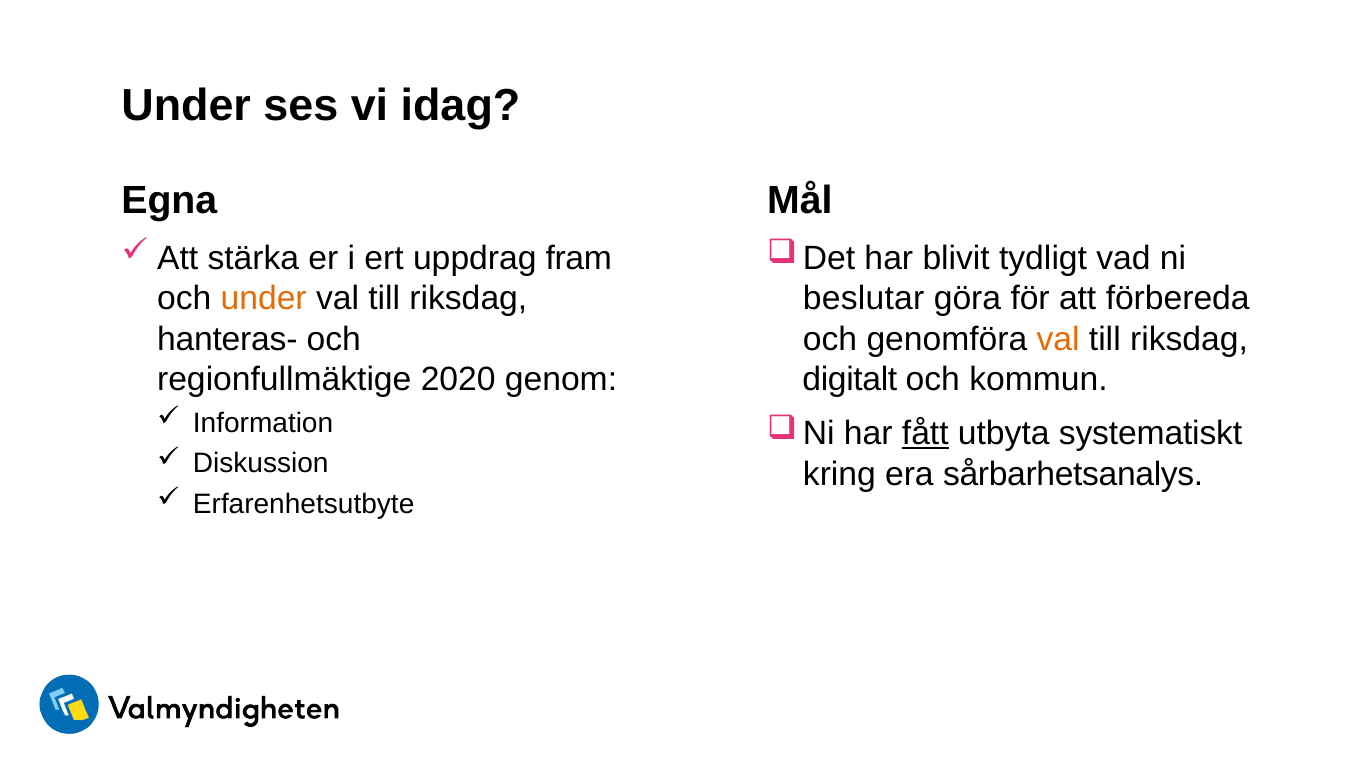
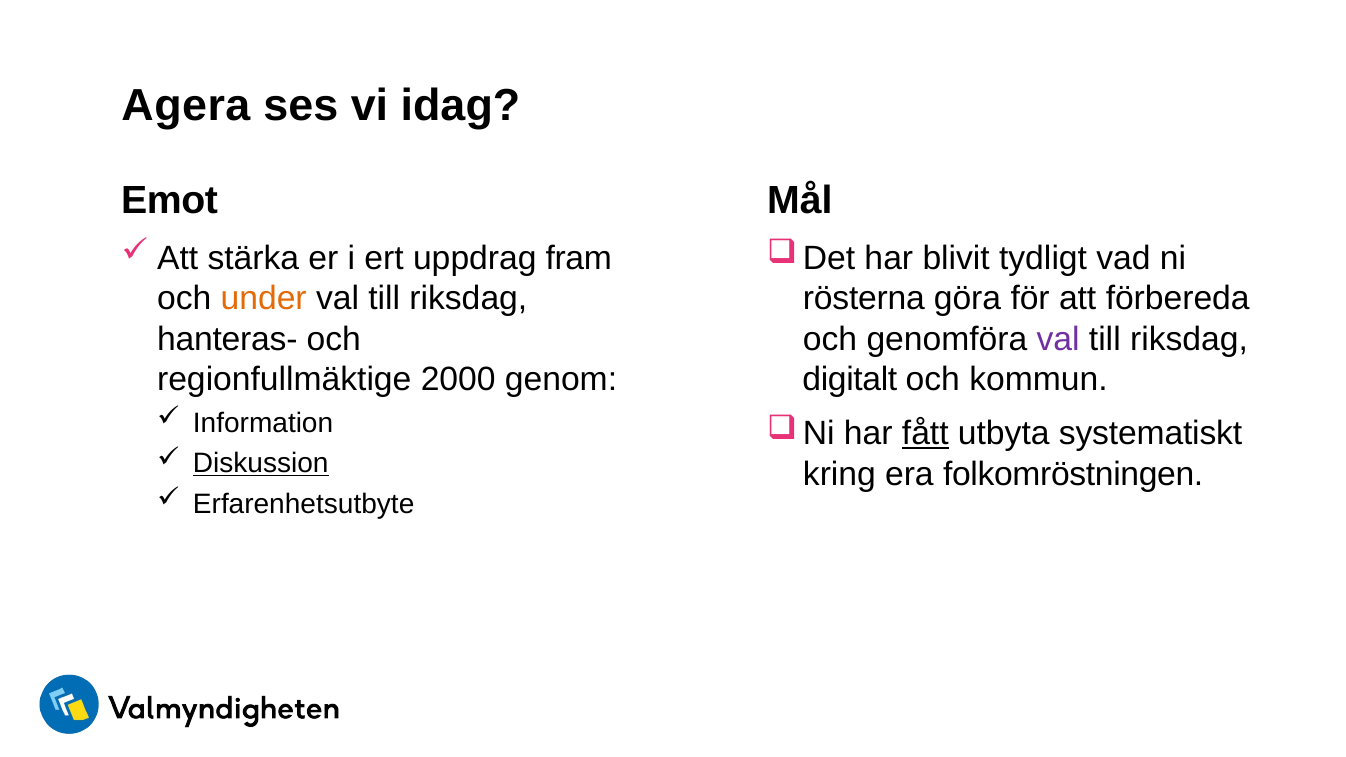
Under at (186, 106): Under -> Agera
Egna: Egna -> Emot
beslutar: beslutar -> rösterna
val at (1058, 339) colour: orange -> purple
2020: 2020 -> 2000
Diskussion underline: none -> present
sårbarhetsanalys: sårbarhetsanalys -> folkomröstningen
